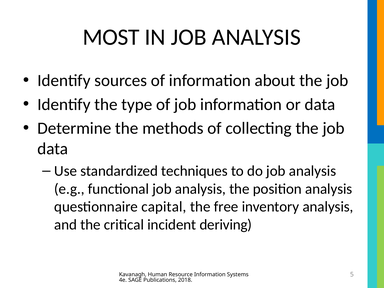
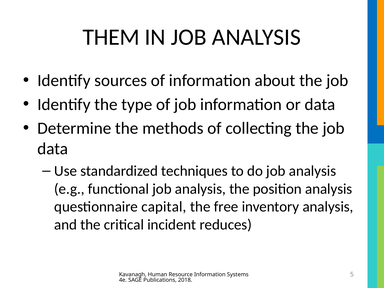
MOST: MOST -> THEM
deriving: deriving -> reduces
